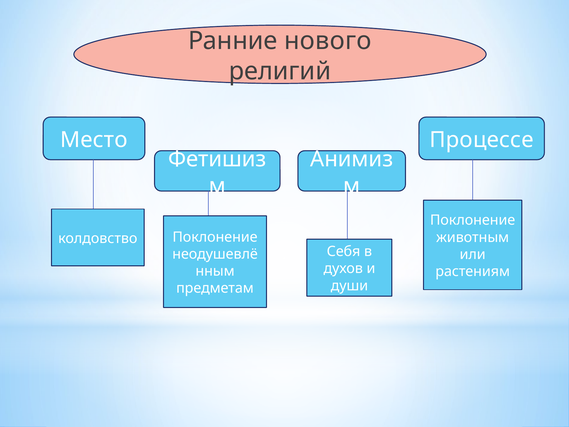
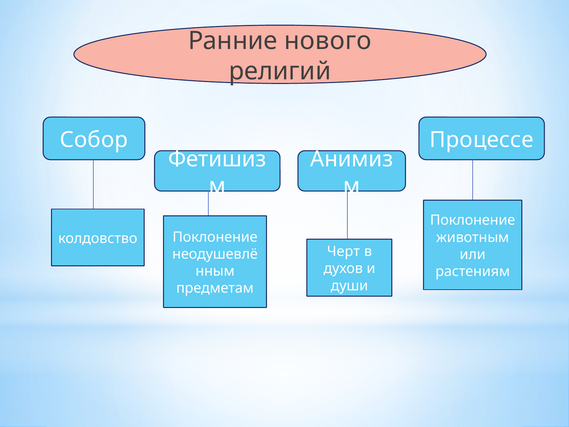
Место: Место -> Собор
Себя: Себя -> Черт
